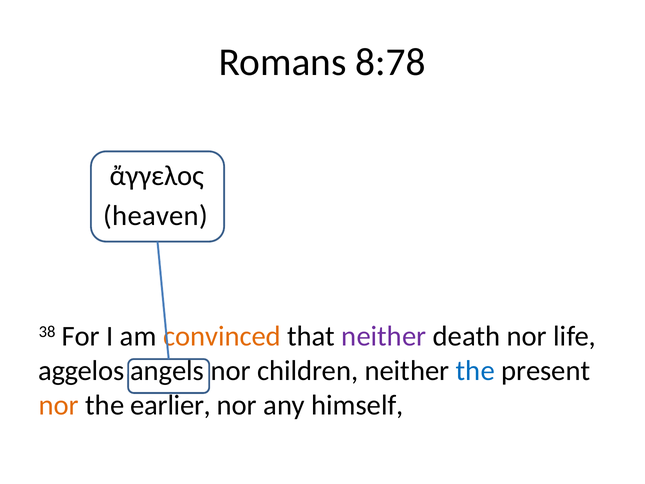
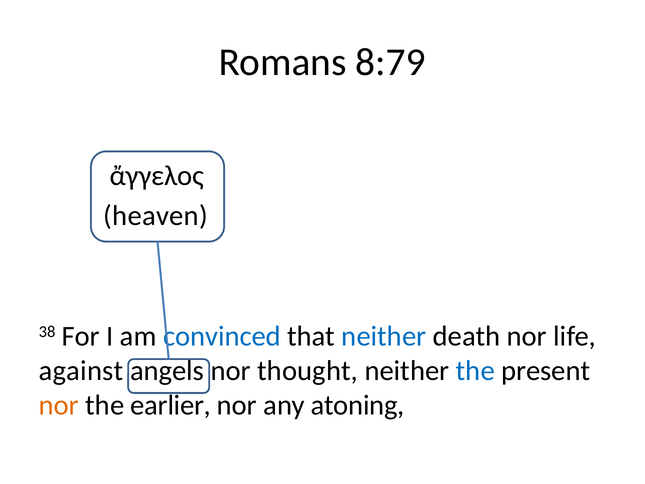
8:78: 8:78 -> 8:79
convinced colour: orange -> blue
neither at (384, 336) colour: purple -> blue
aggelos: aggelos -> against
children: children -> thought
himself: himself -> atoning
